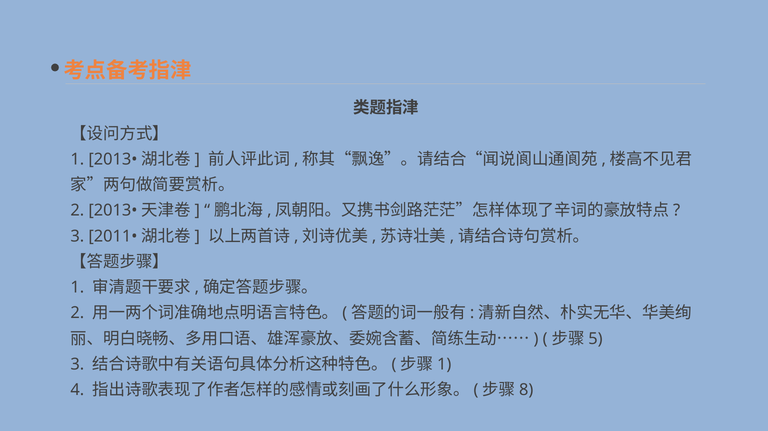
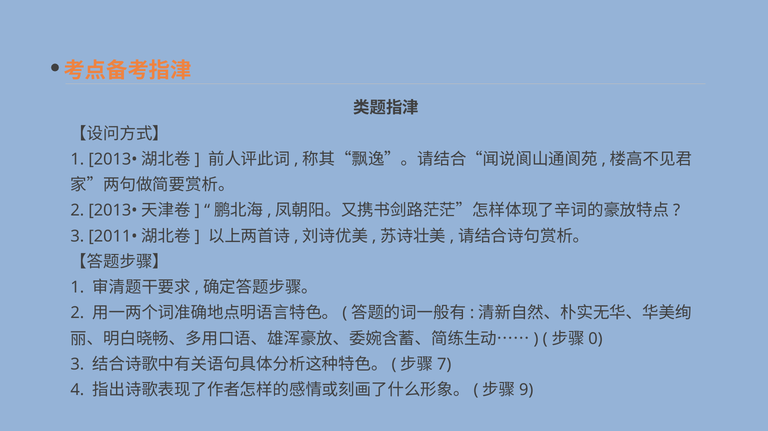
5: 5 -> 0
1 at (444, 364): 1 -> 7
8: 8 -> 9
